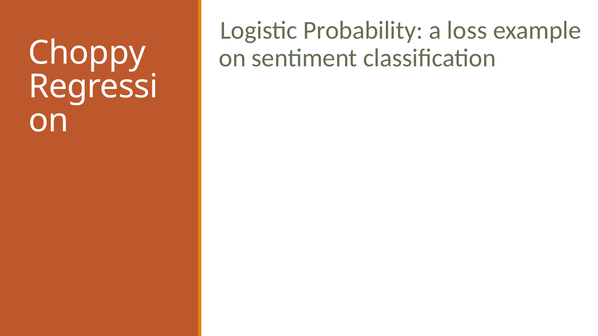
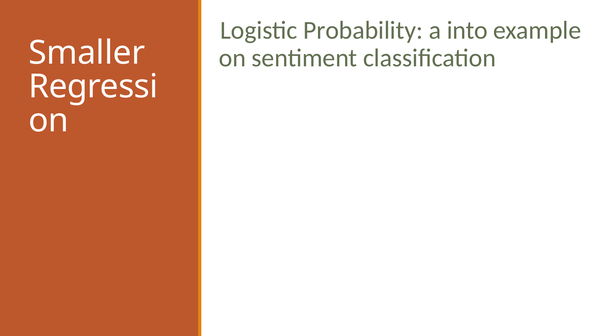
loss: loss -> into
Choppy: Choppy -> Smaller
